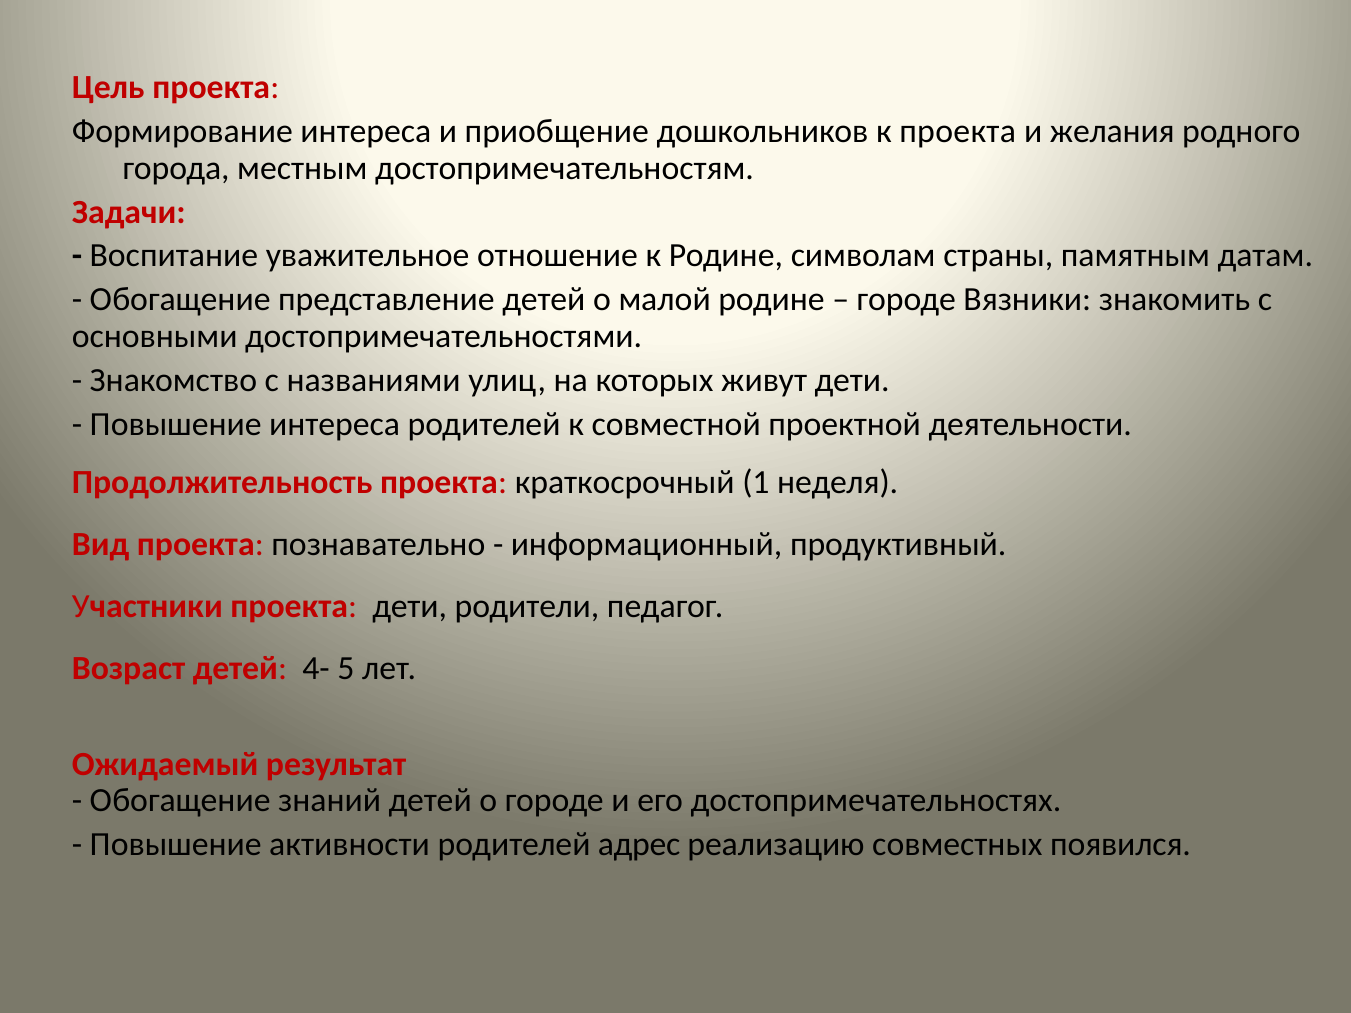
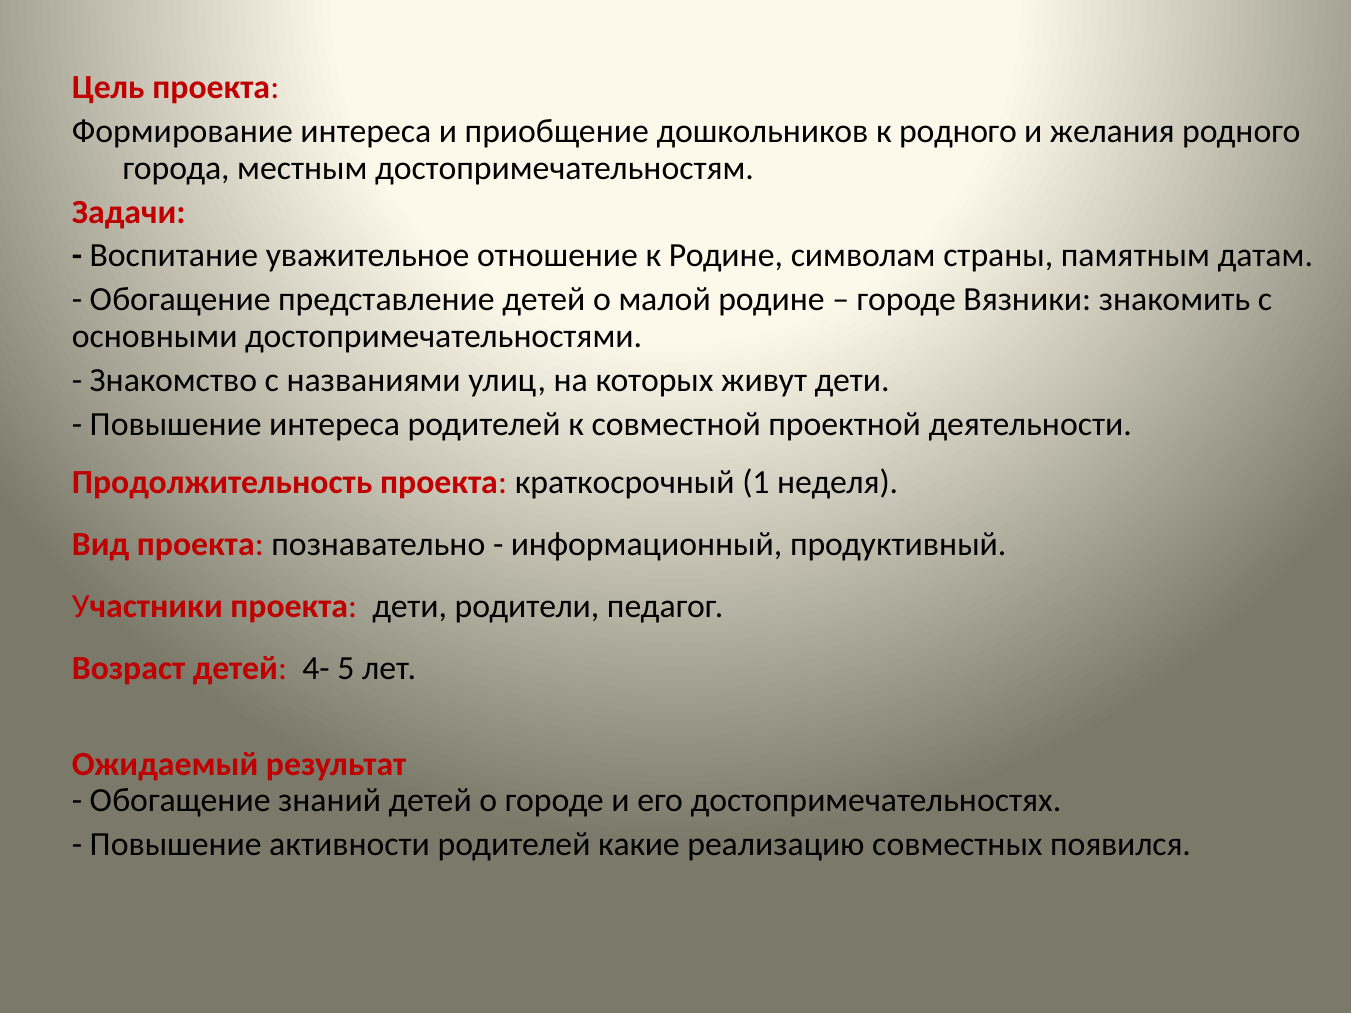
к проекта: проекта -> родного
адрес: адрес -> какие
